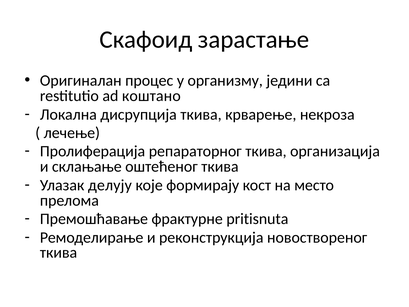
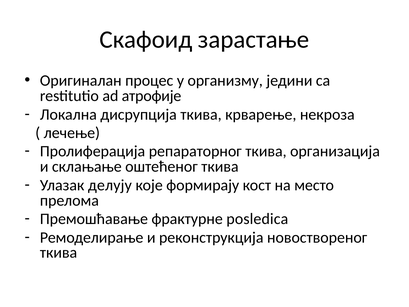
коштано: коштано -> атрофије
pritisnuta: pritisnuta -> posledica
